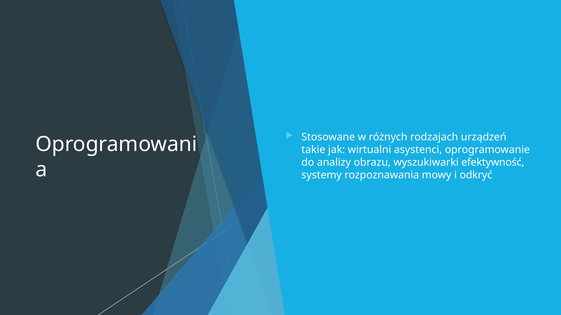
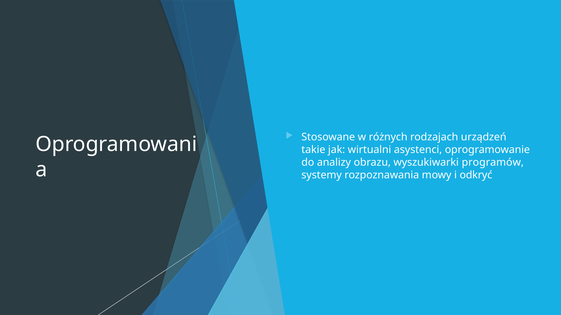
efektywność: efektywność -> programów
